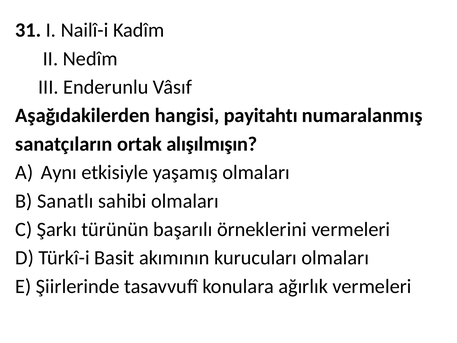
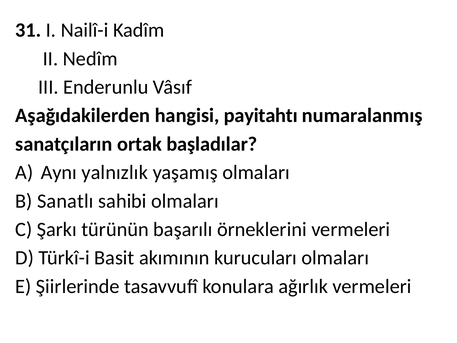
alışılmışın: alışılmışın -> başladılar
etkisiyle: etkisiyle -> yalnızlık
